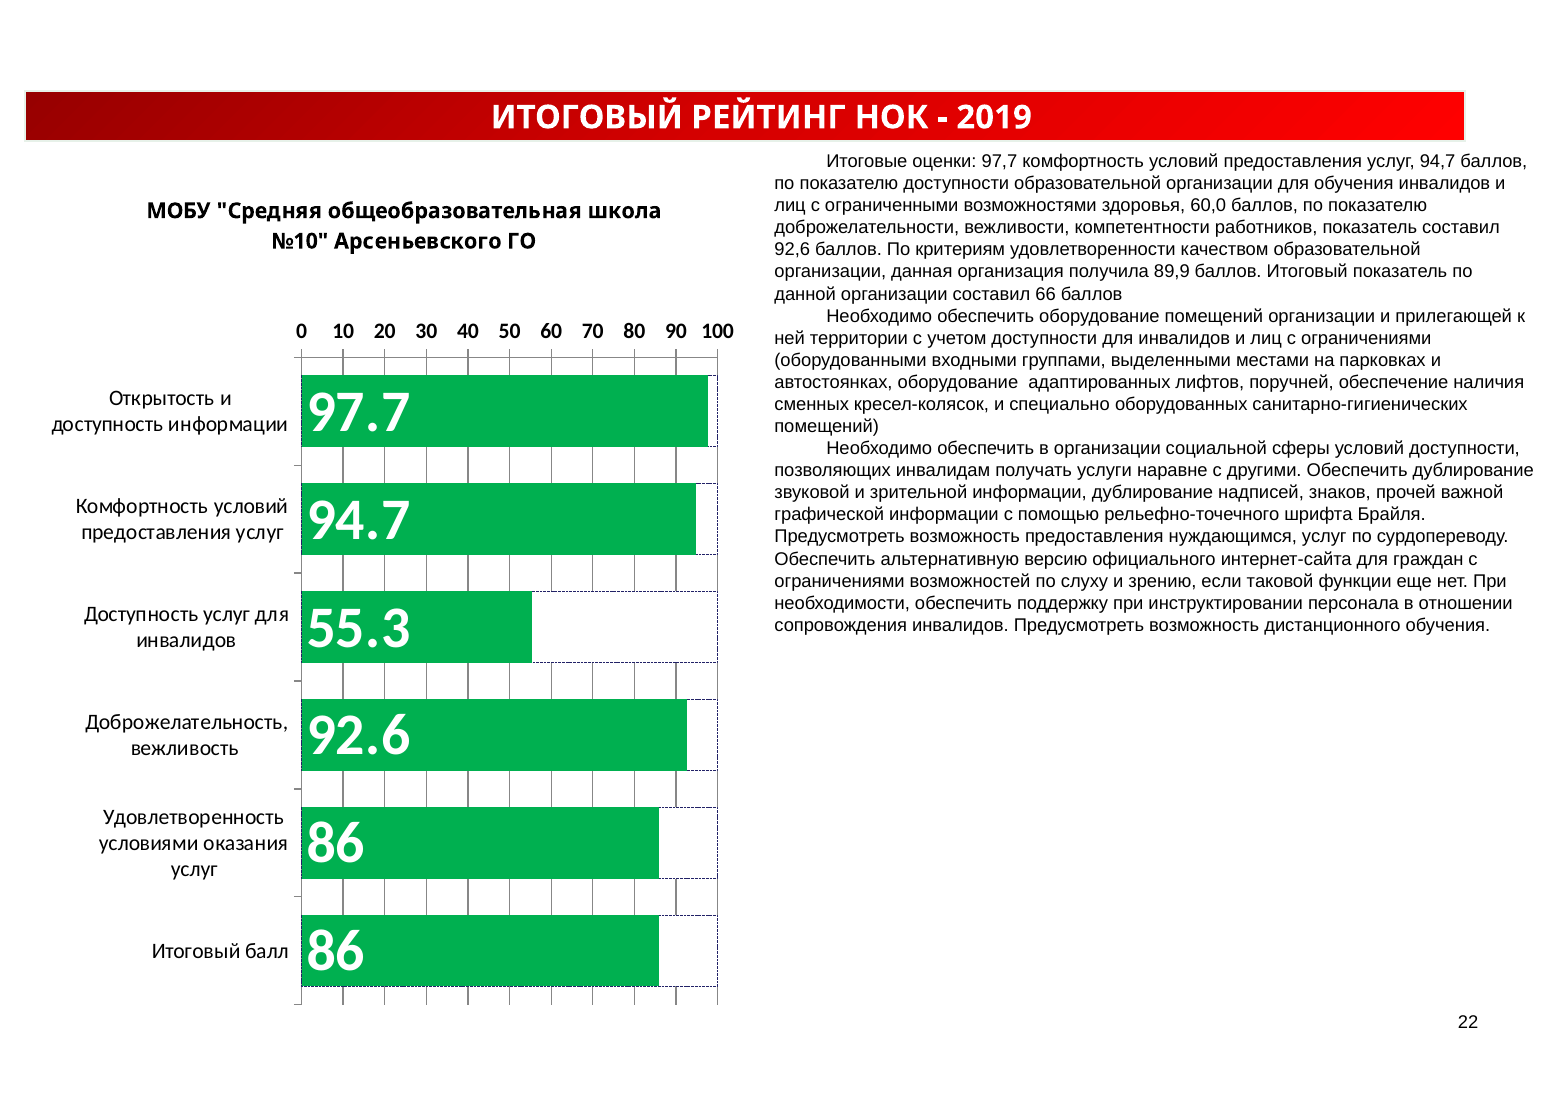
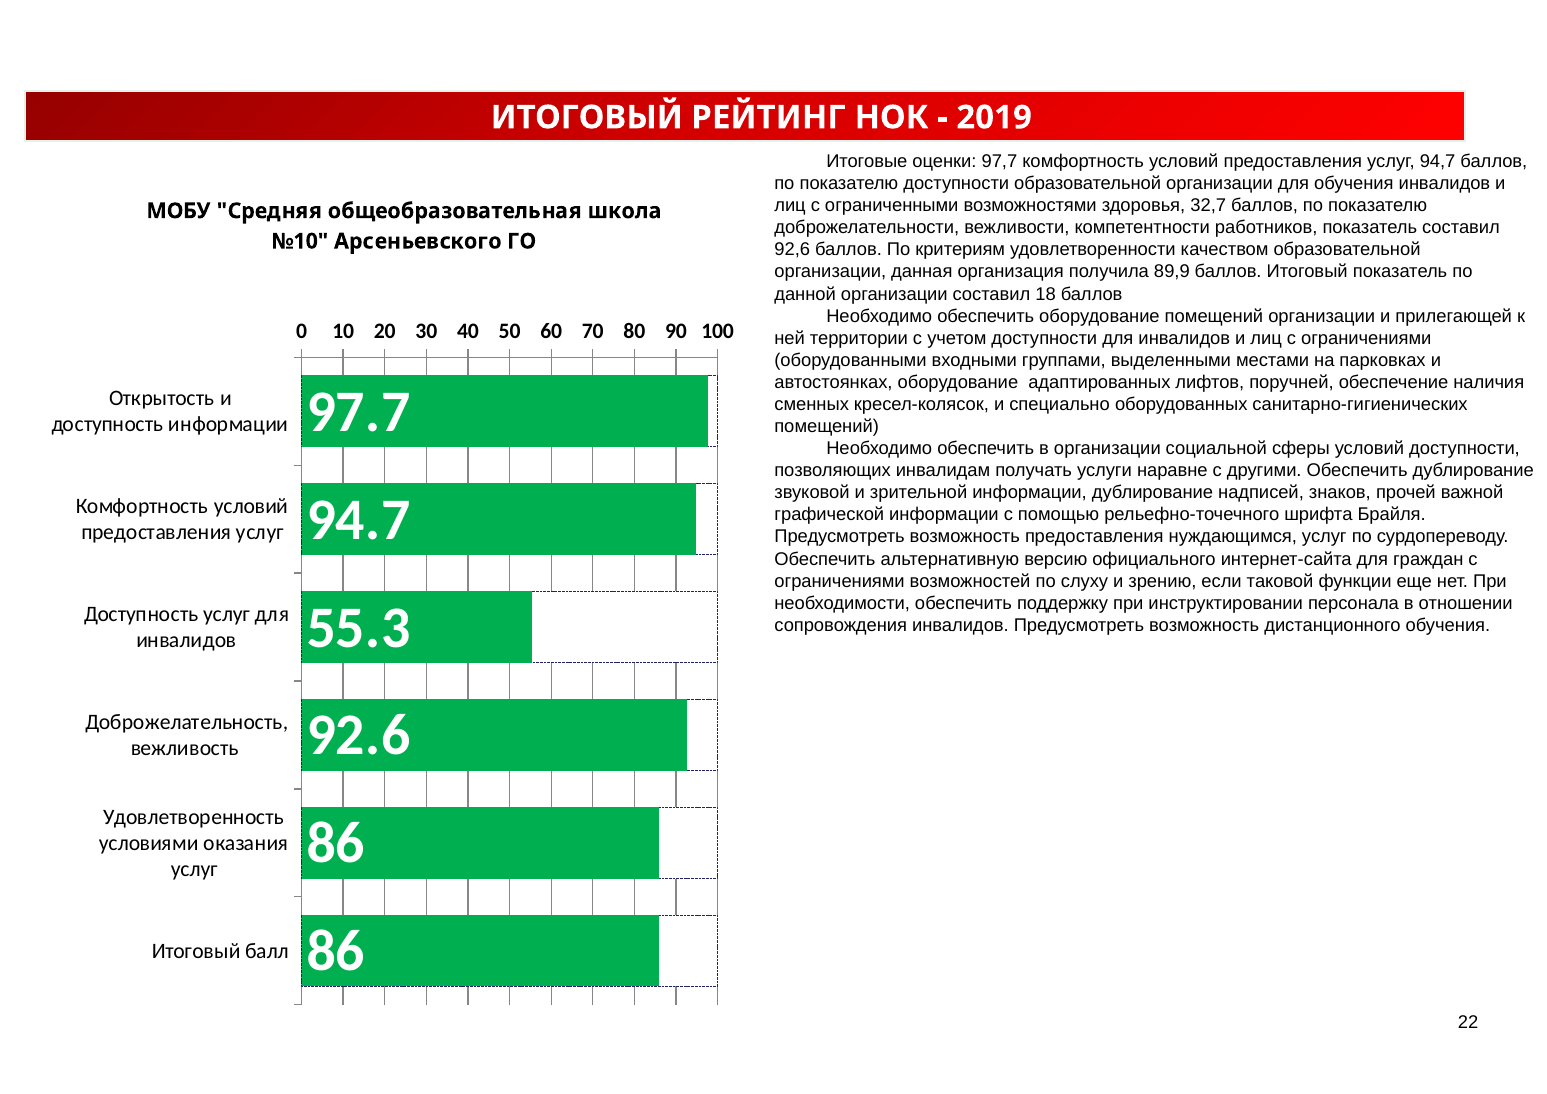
60,0: 60,0 -> 32,7
66: 66 -> 18
